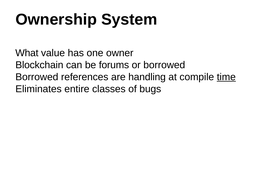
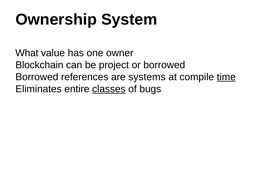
forums: forums -> project
handling: handling -> systems
classes underline: none -> present
